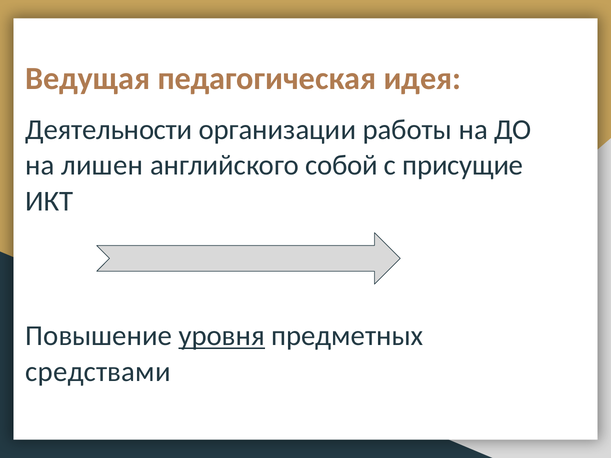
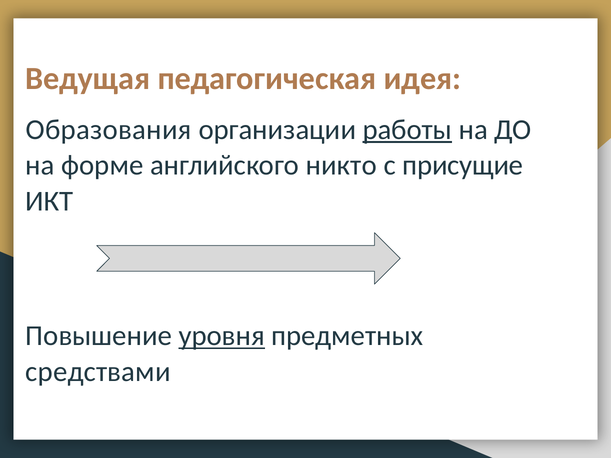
Деятельности: Деятельности -> Образования
работы underline: none -> present
лишен: лишен -> форме
собой: собой -> никто
